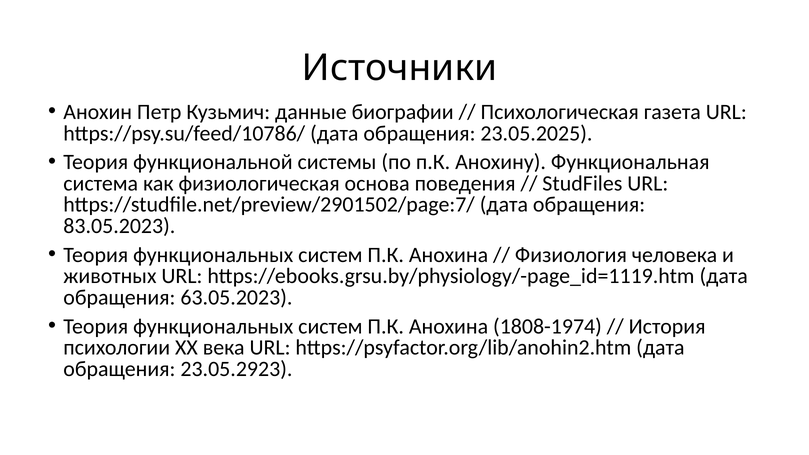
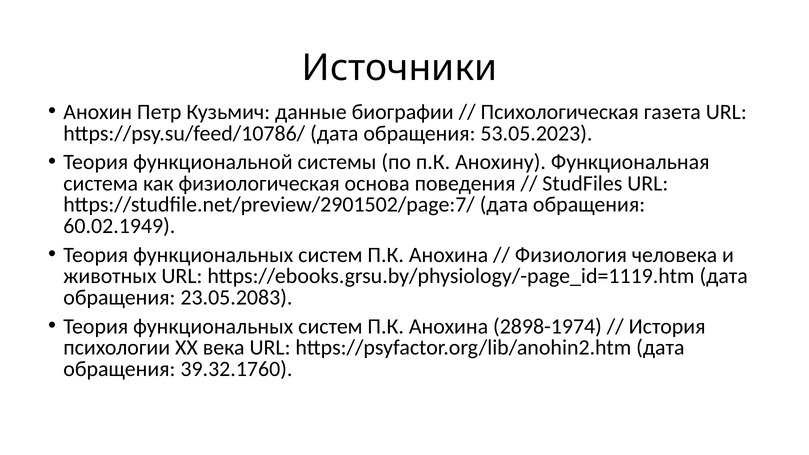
23.05.2025: 23.05.2025 -> 53.05.2023
83.05.2023: 83.05.2023 -> 60.02.1949
63.05.2023: 63.05.2023 -> 23.05.2083
1808-1974: 1808-1974 -> 2898-1974
23.05.2923: 23.05.2923 -> 39.32.1760
